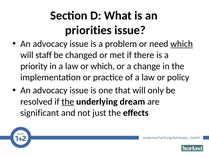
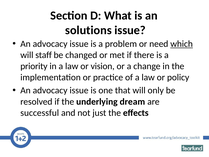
priorities: priorities -> solutions
or which: which -> vision
the at (68, 101) underline: present -> none
significant: significant -> successful
